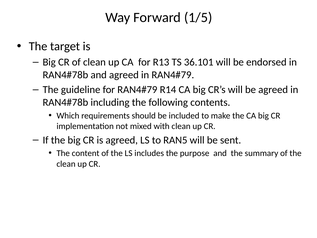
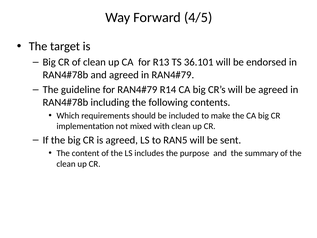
1/5: 1/5 -> 4/5
